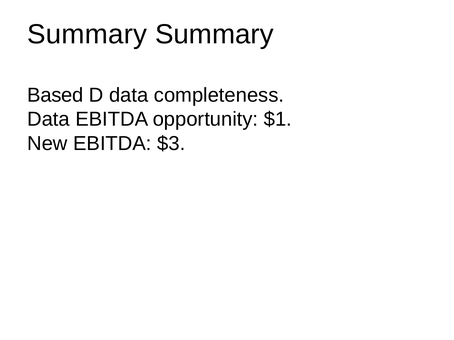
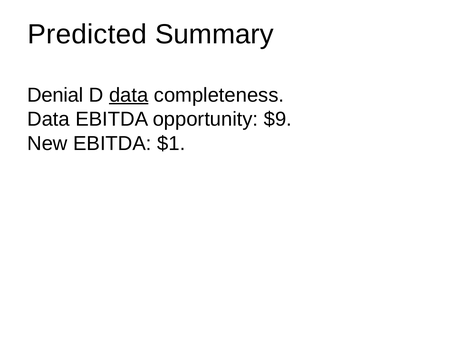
Summary at (87, 34): Summary -> Predicted
Based: Based -> Denial
data at (129, 95) underline: none -> present
$1: $1 -> $9
$3: $3 -> $1
